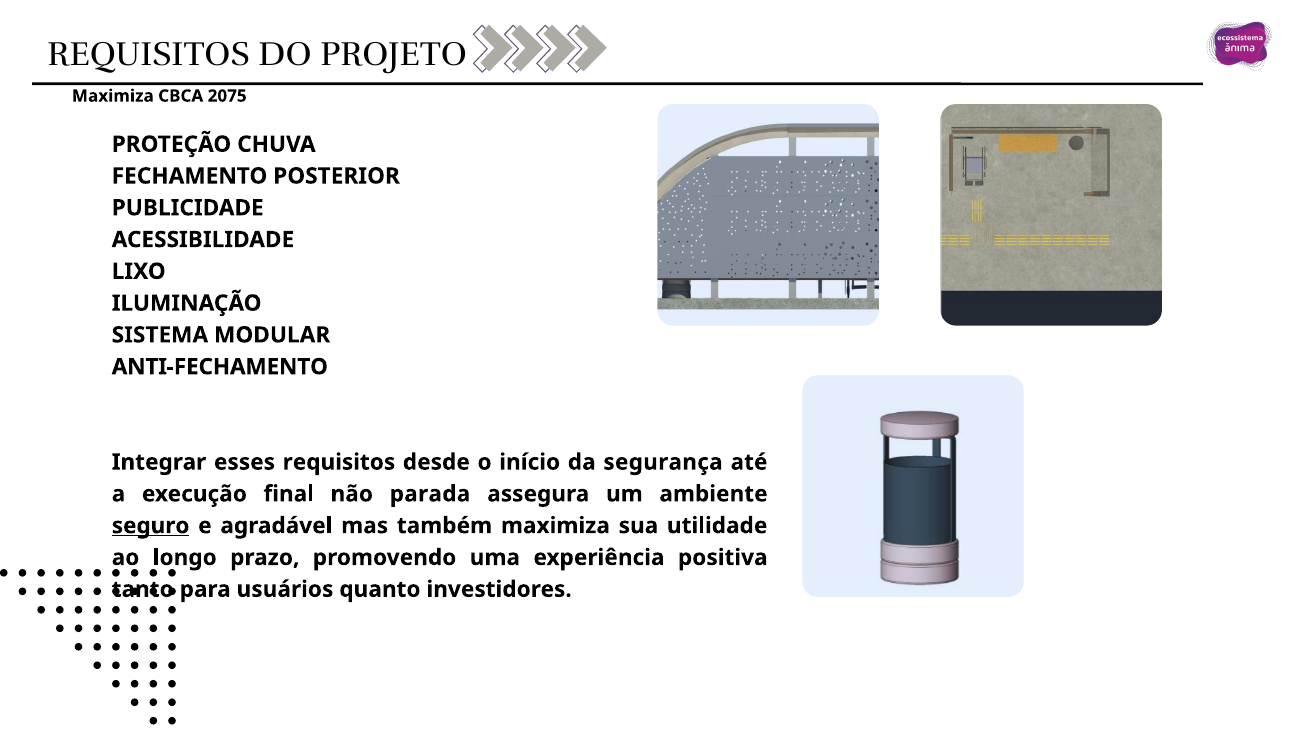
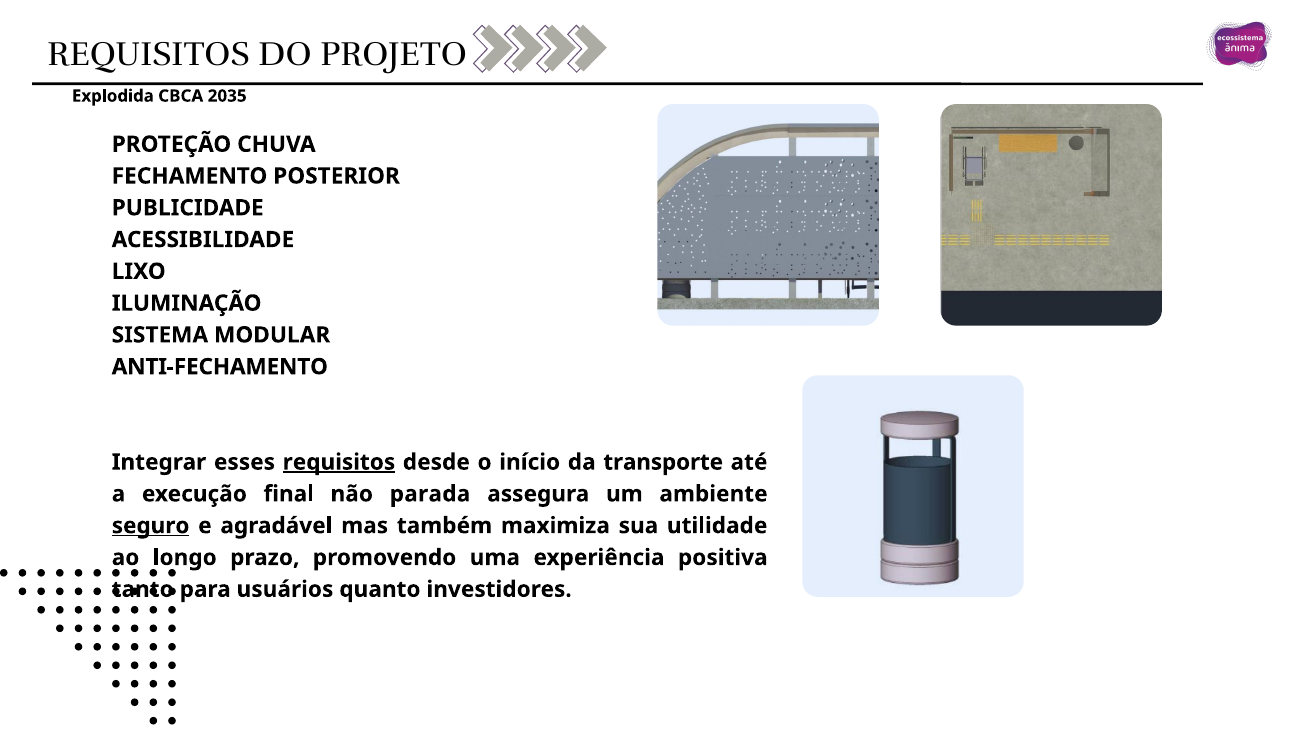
Maximiza at (113, 96): Maximiza -> Explodida
2075: 2075 -> 2035
requisitos at (339, 462) underline: none -> present
segurança: segurança -> transporte
